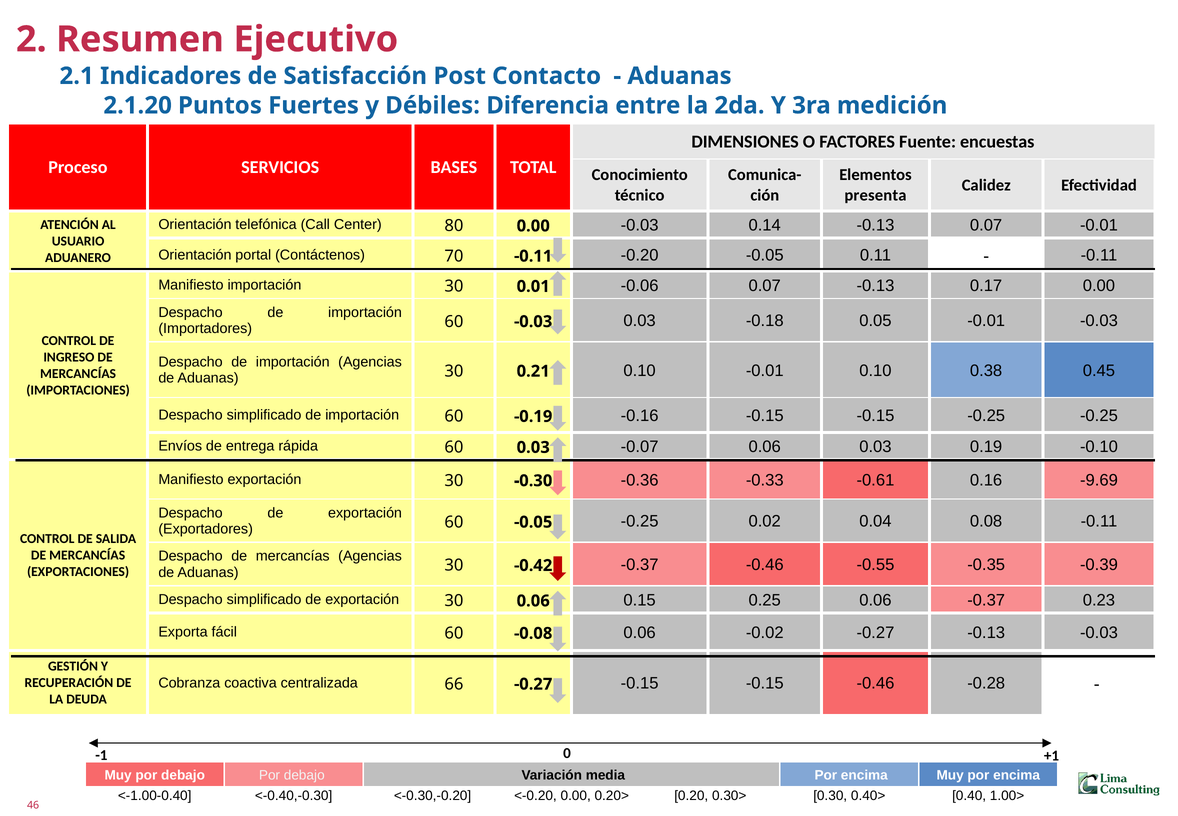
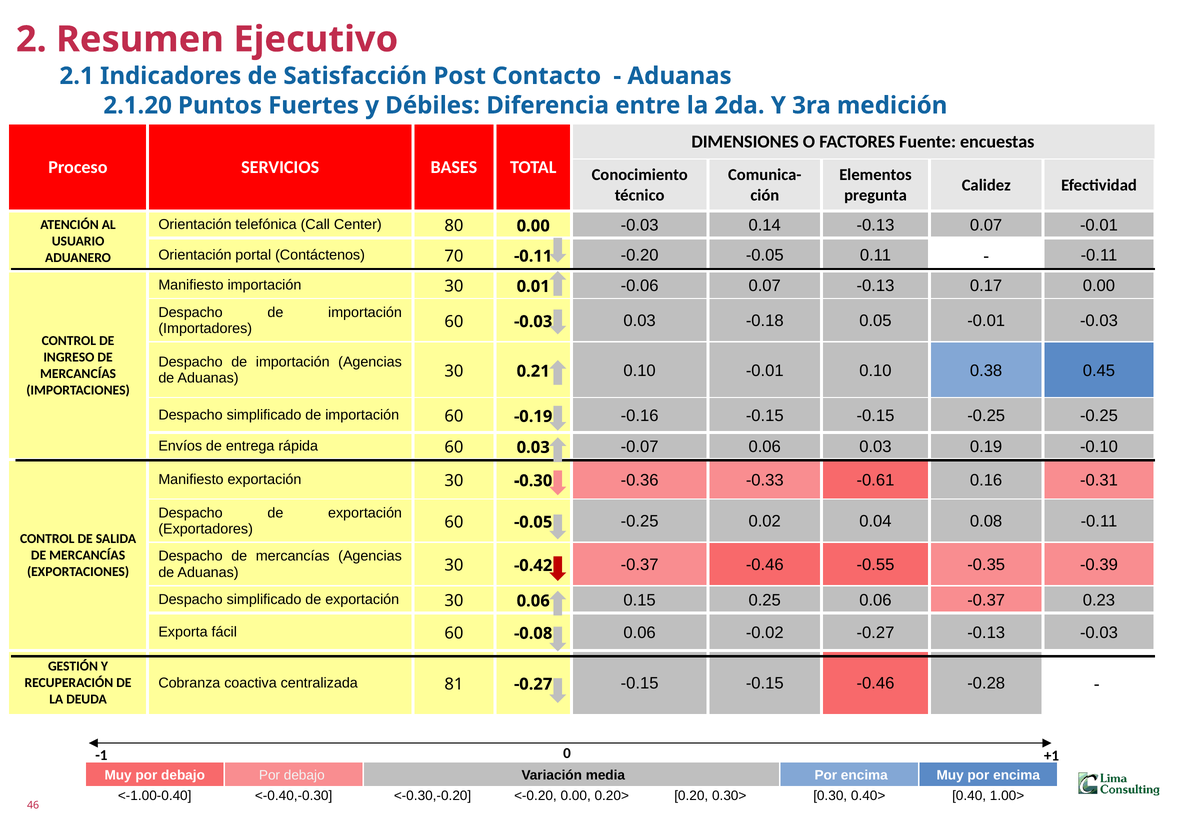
presenta: presenta -> pregunta
-9.69: -9.69 -> -0.31
66: 66 -> 81
